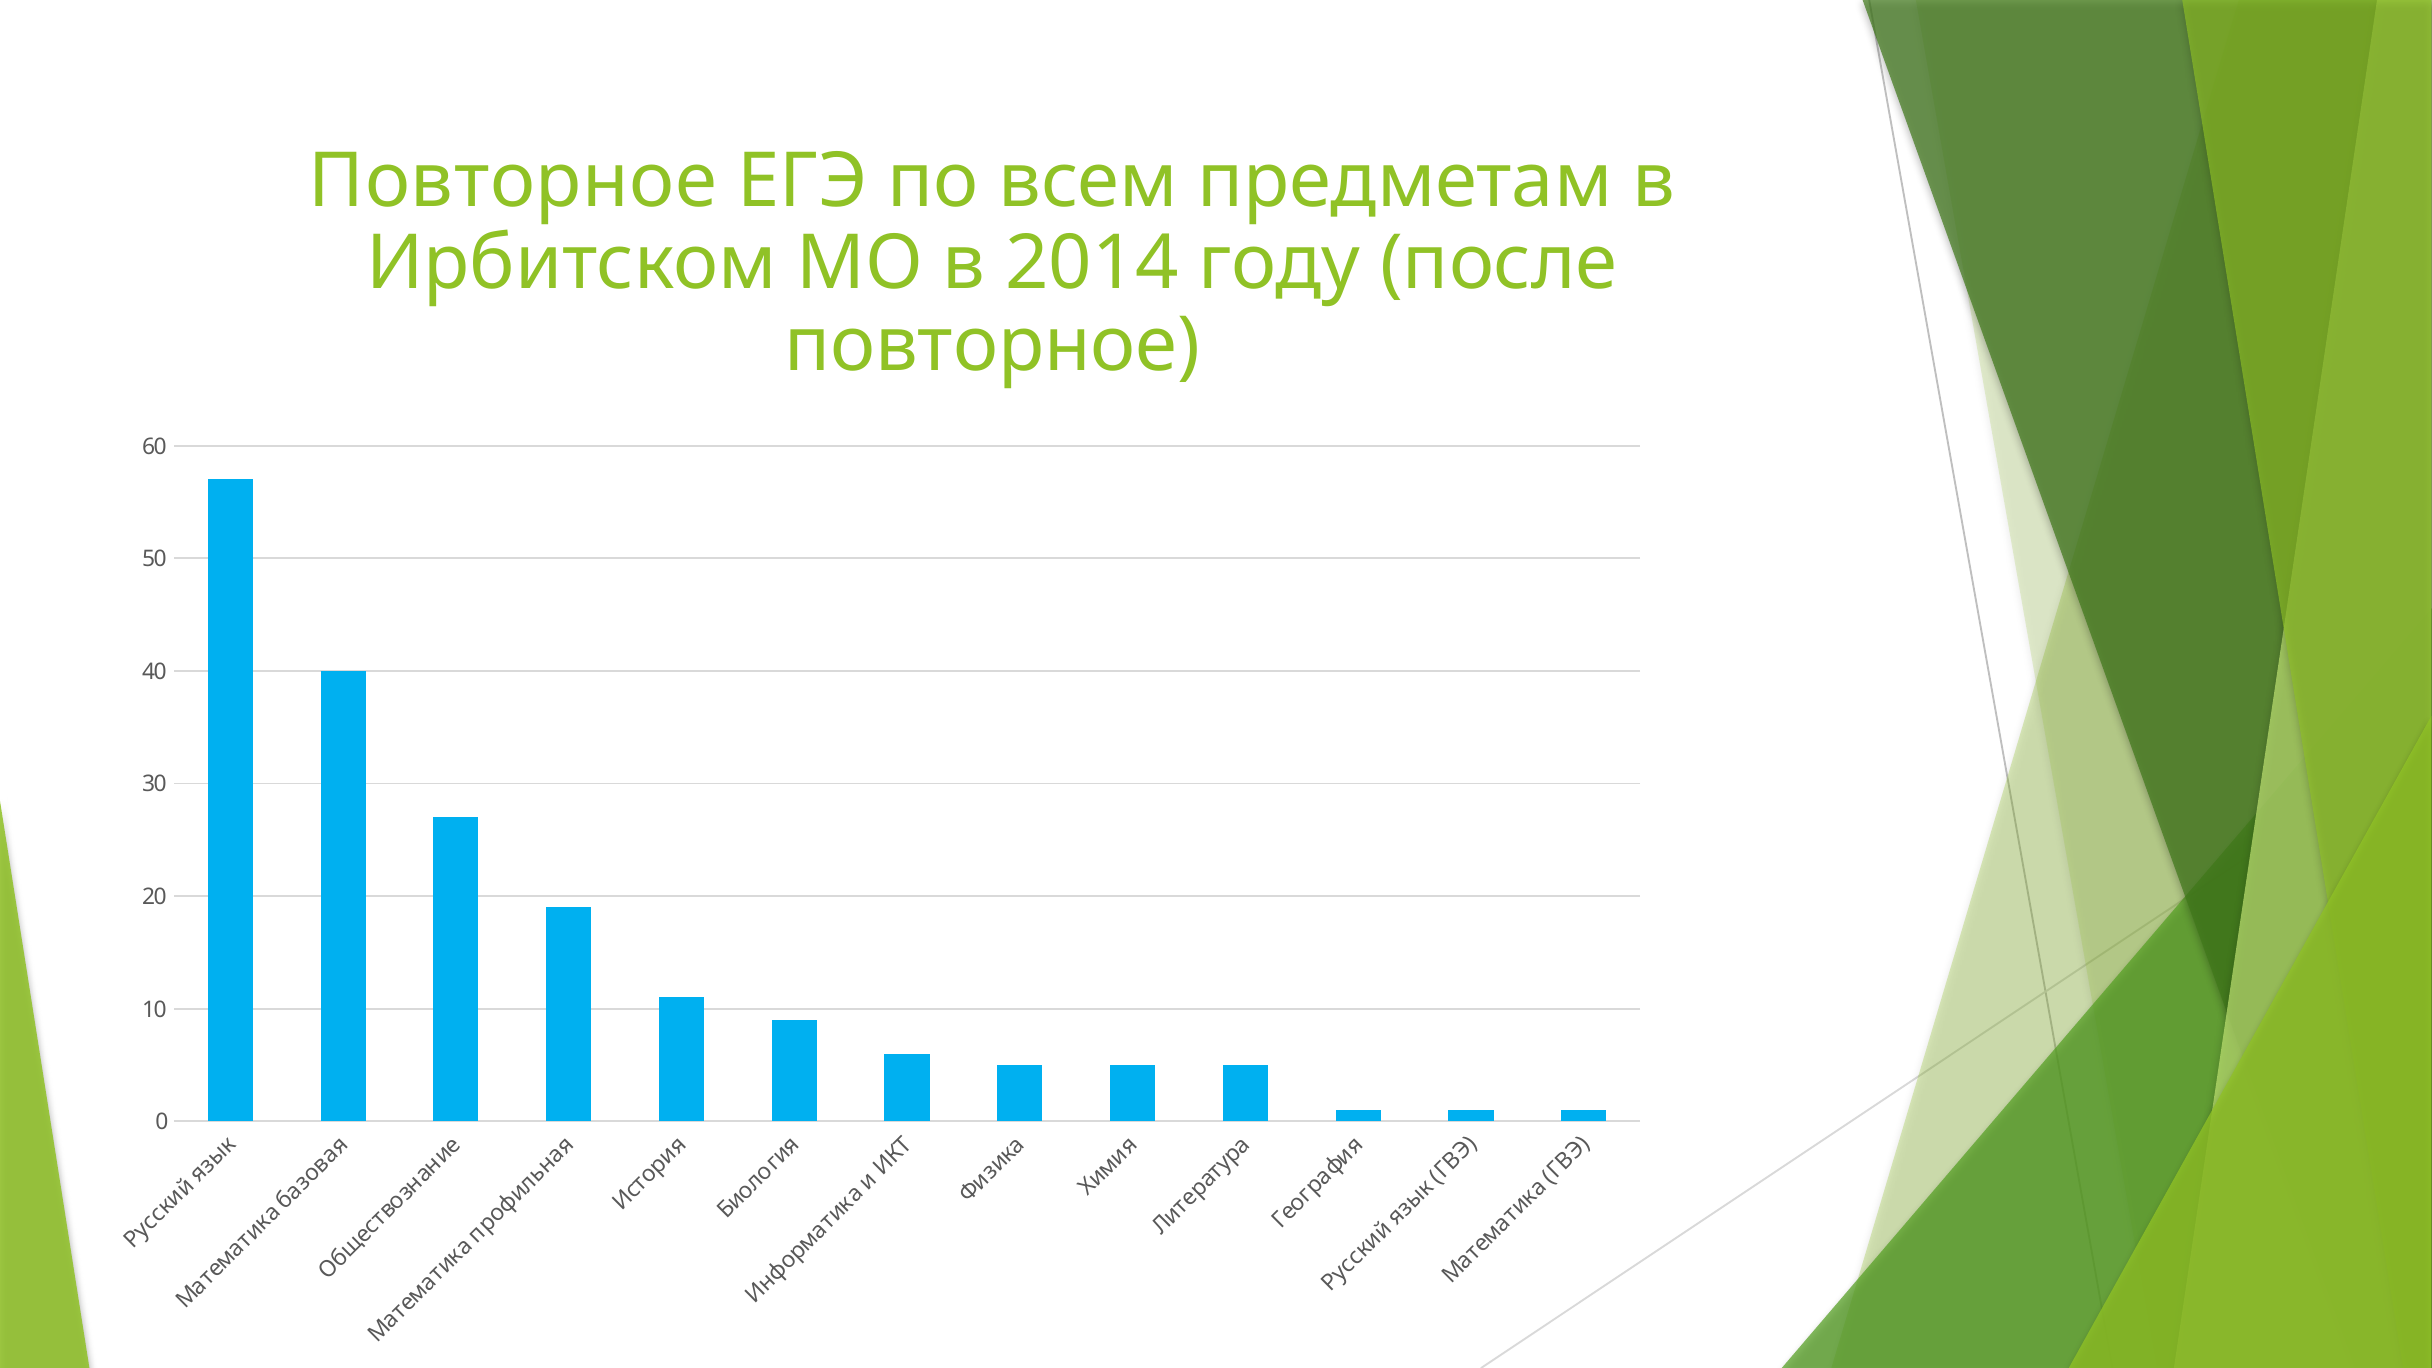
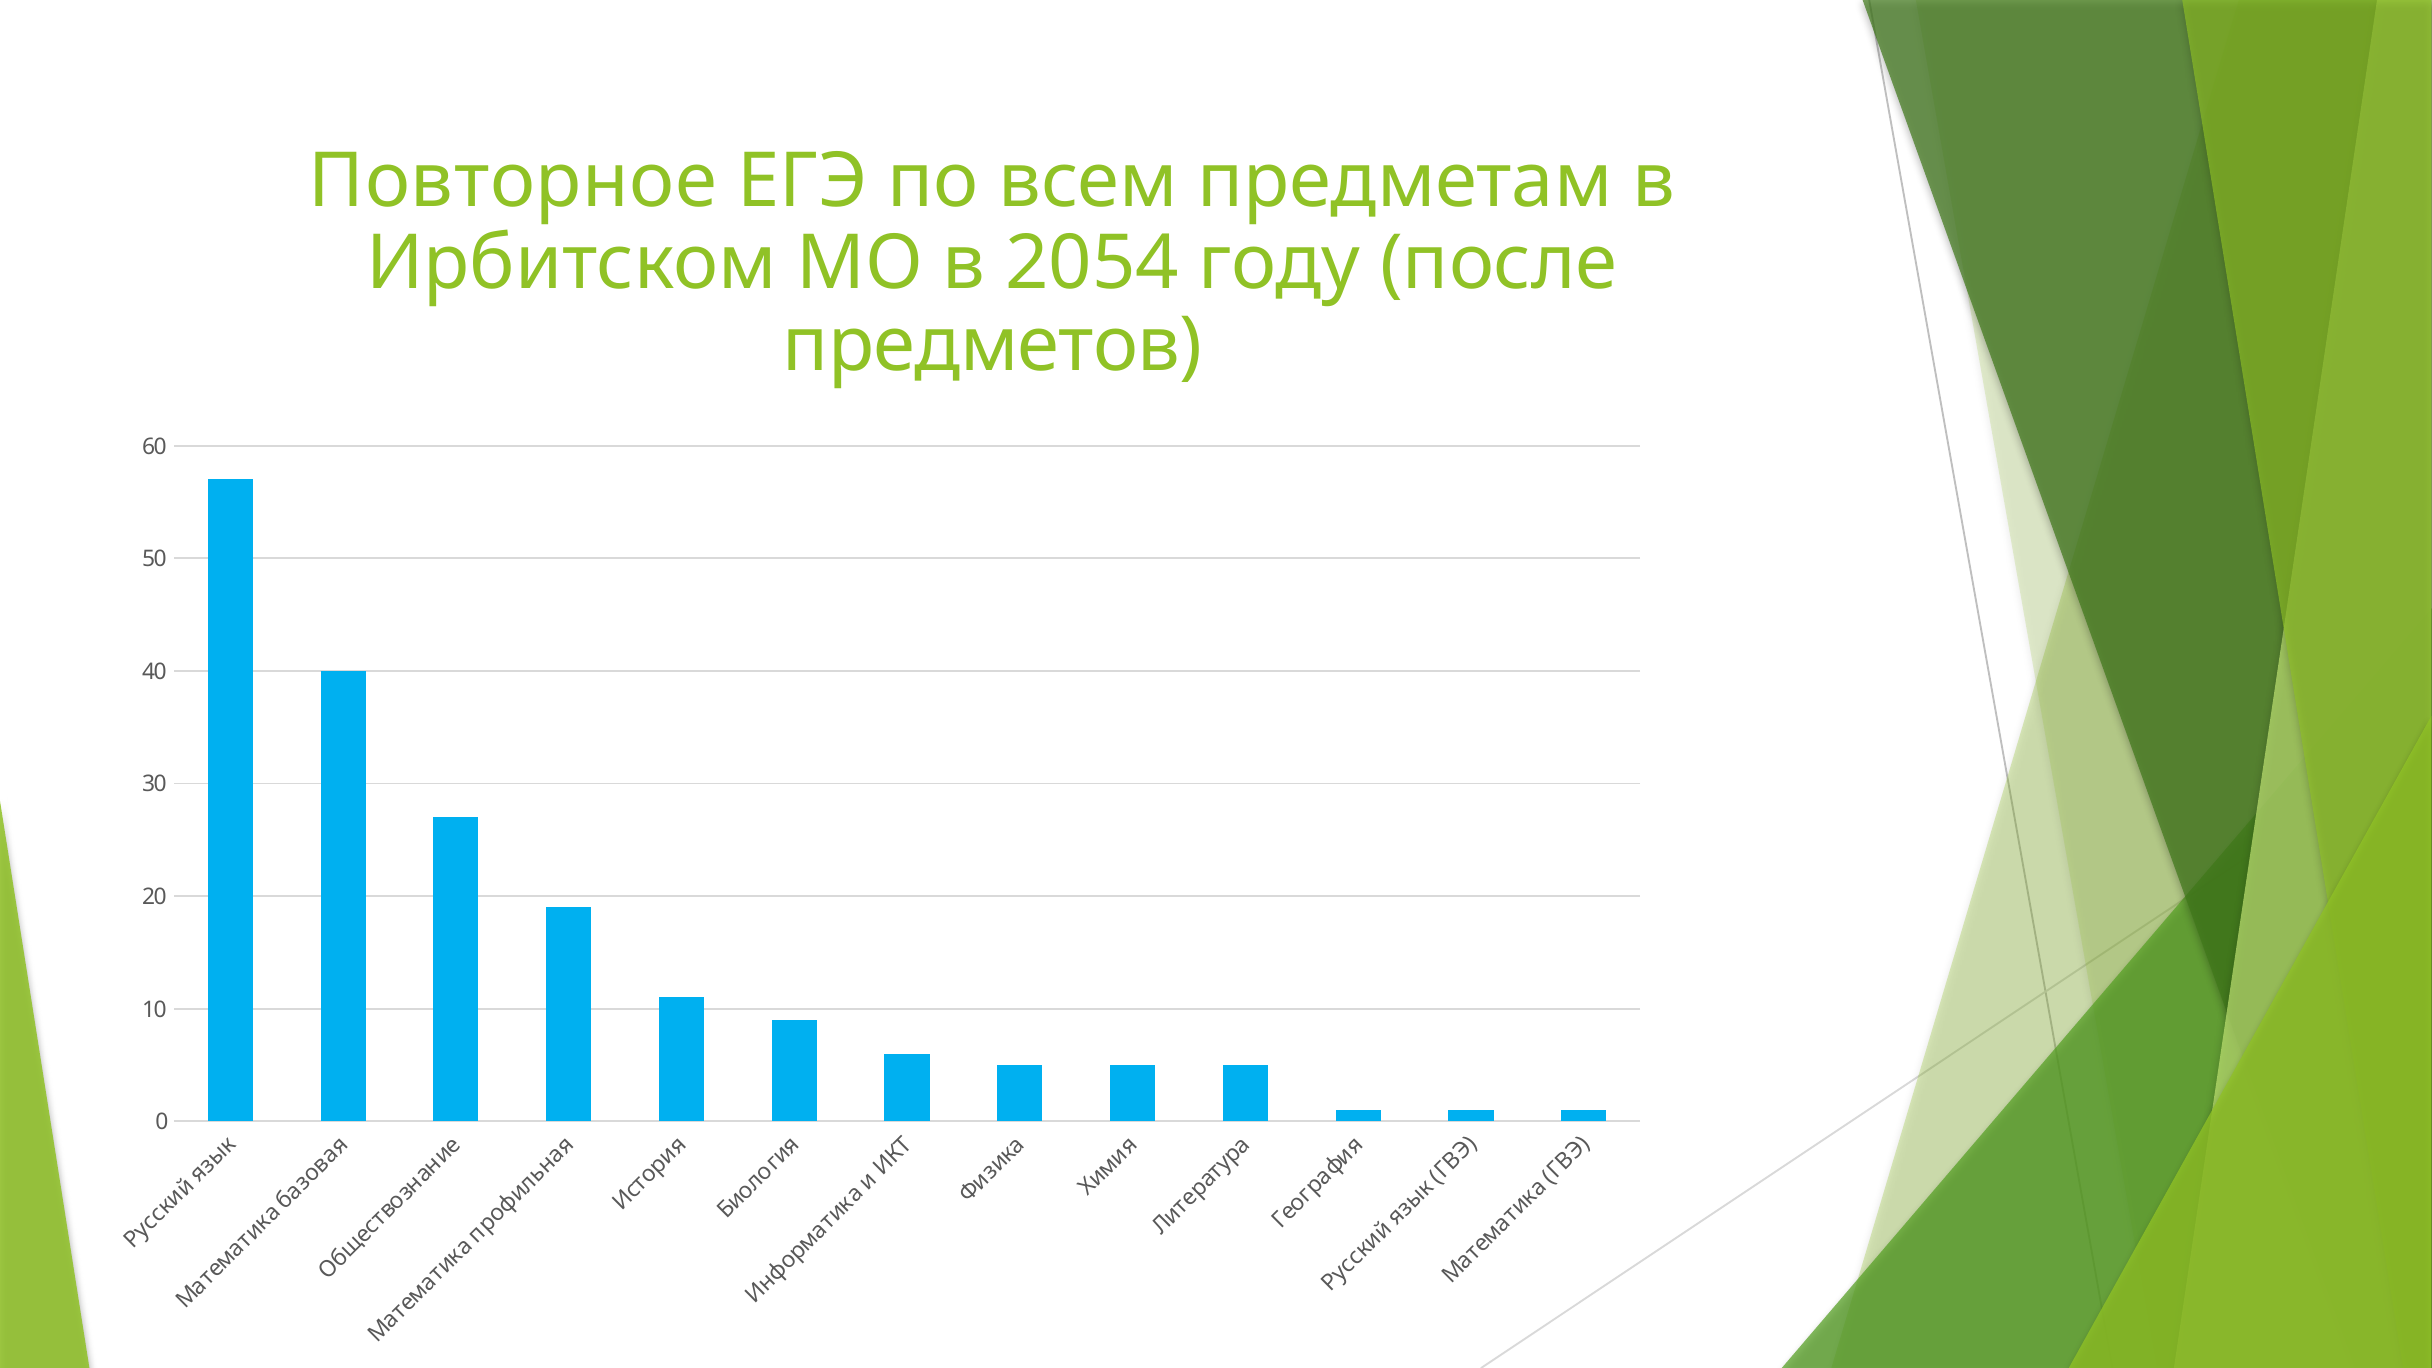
2014: 2014 -> 2054
повторное at (992, 346): повторное -> предметов
